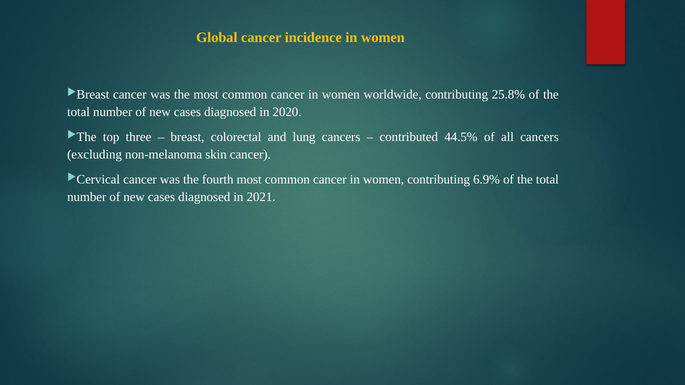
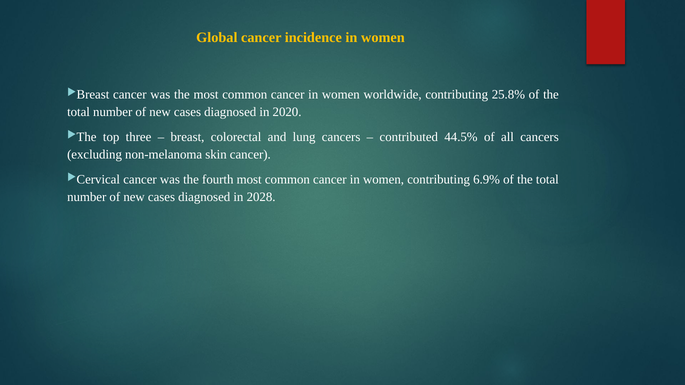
2021: 2021 -> 2028
